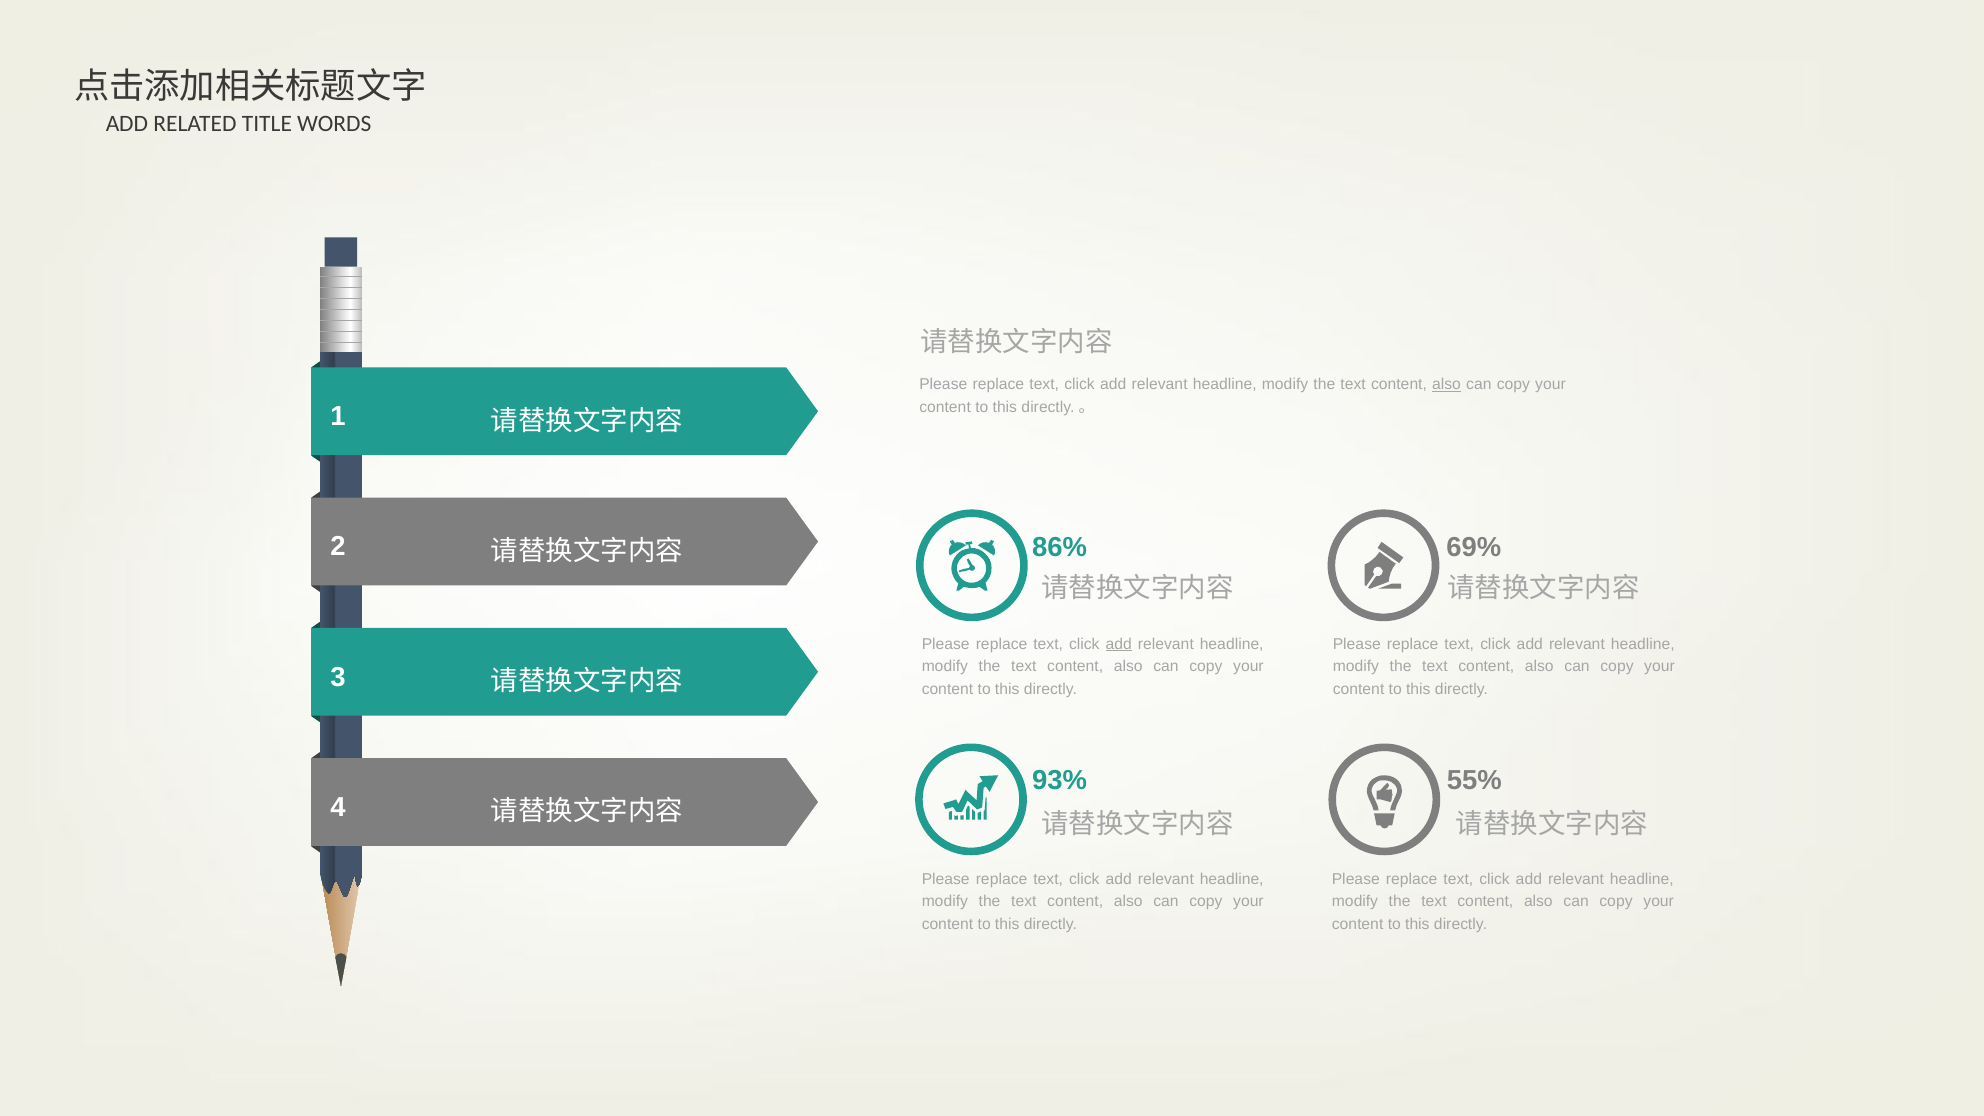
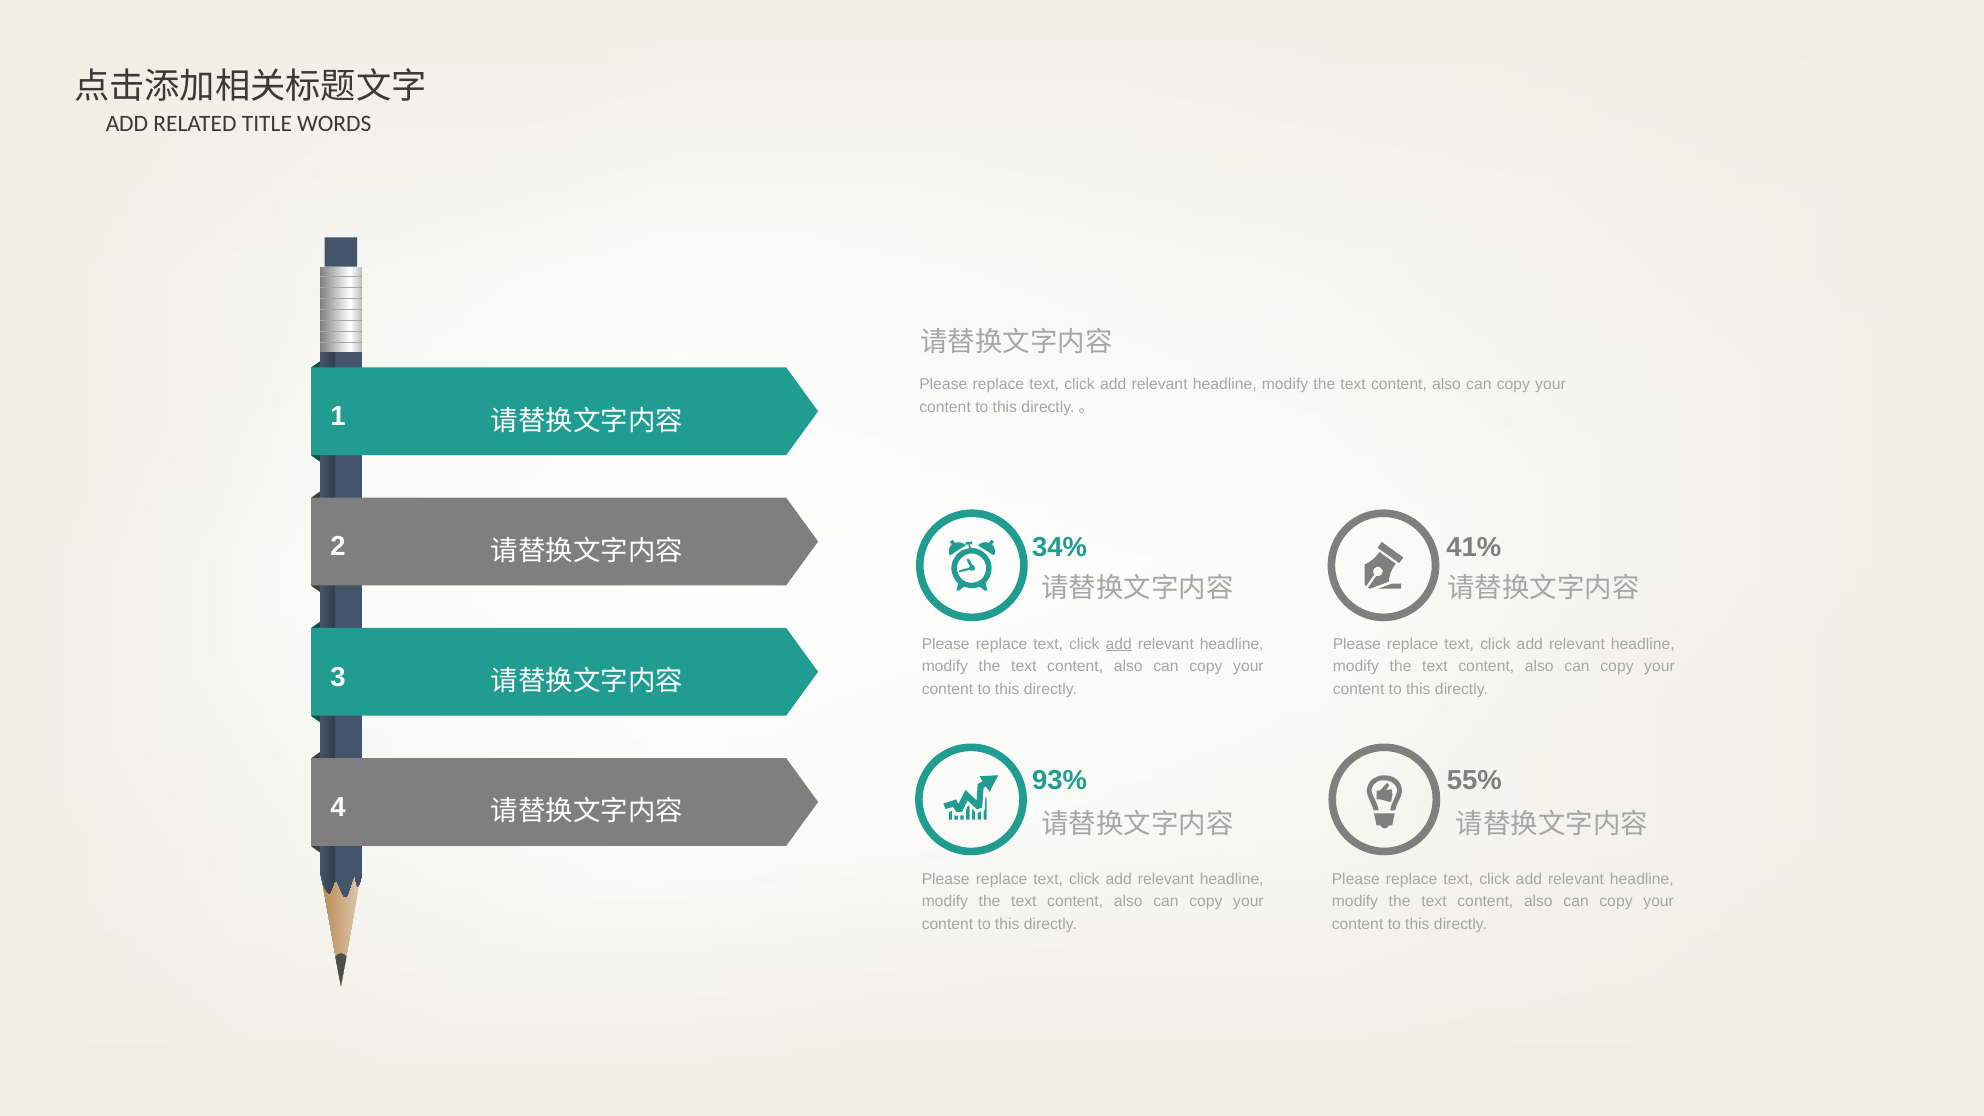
also at (1447, 384) underline: present -> none
86%: 86% -> 34%
69%: 69% -> 41%
